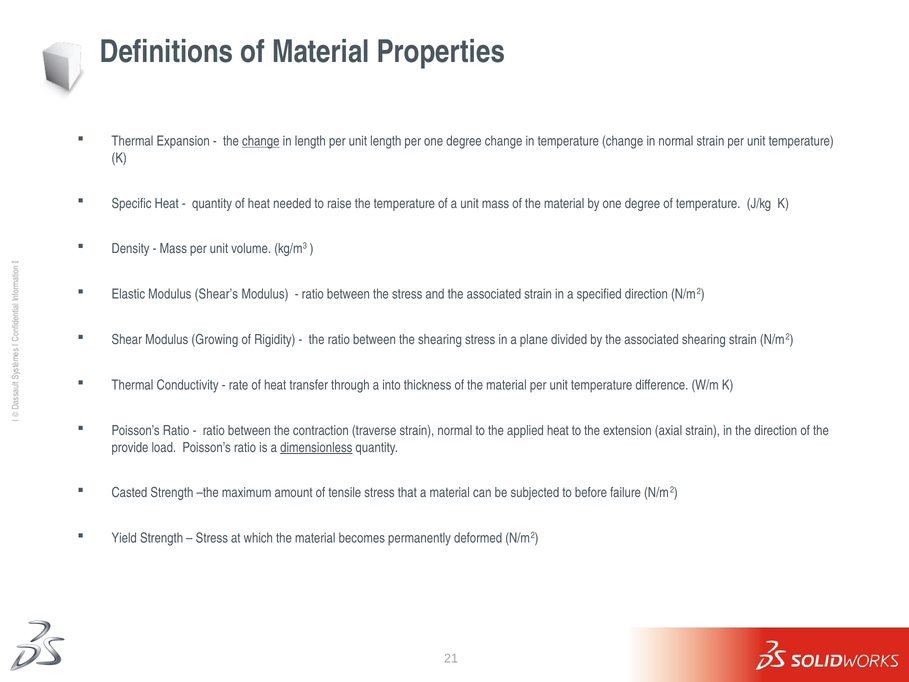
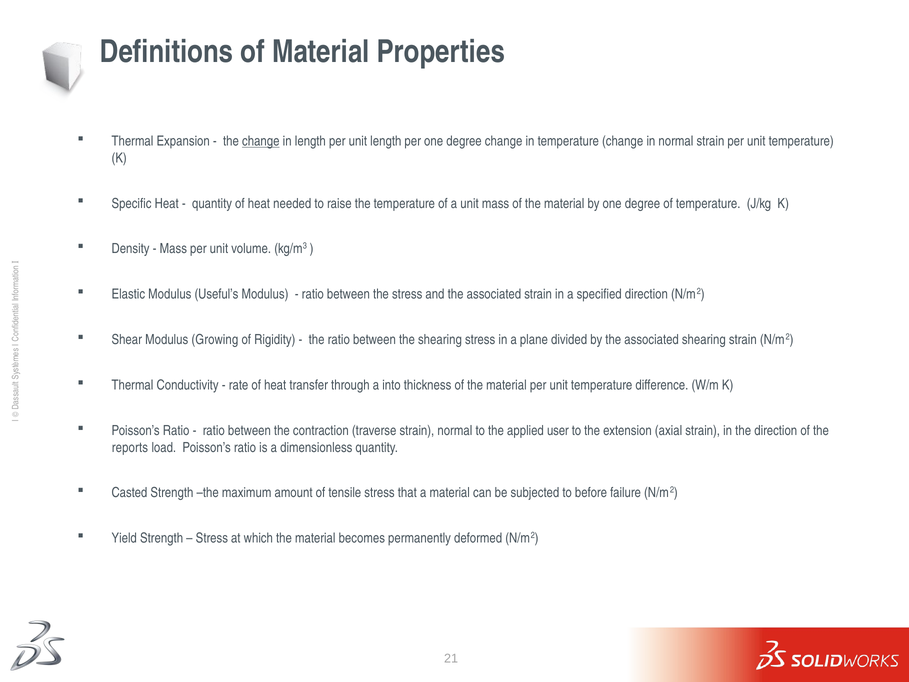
Shear’s: Shear’s -> Useful’s
applied heat: heat -> user
provide: provide -> reports
dimensionless underline: present -> none
